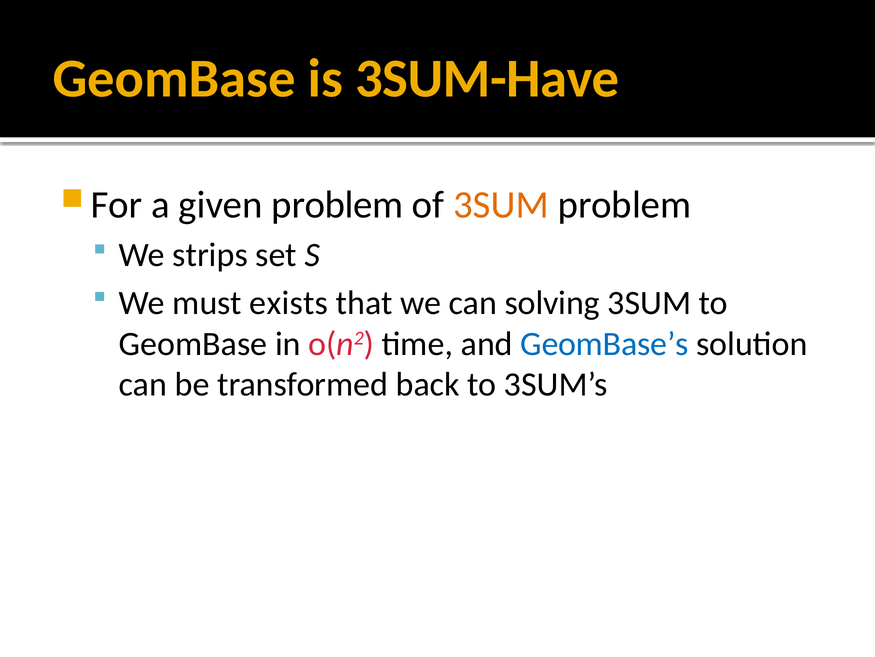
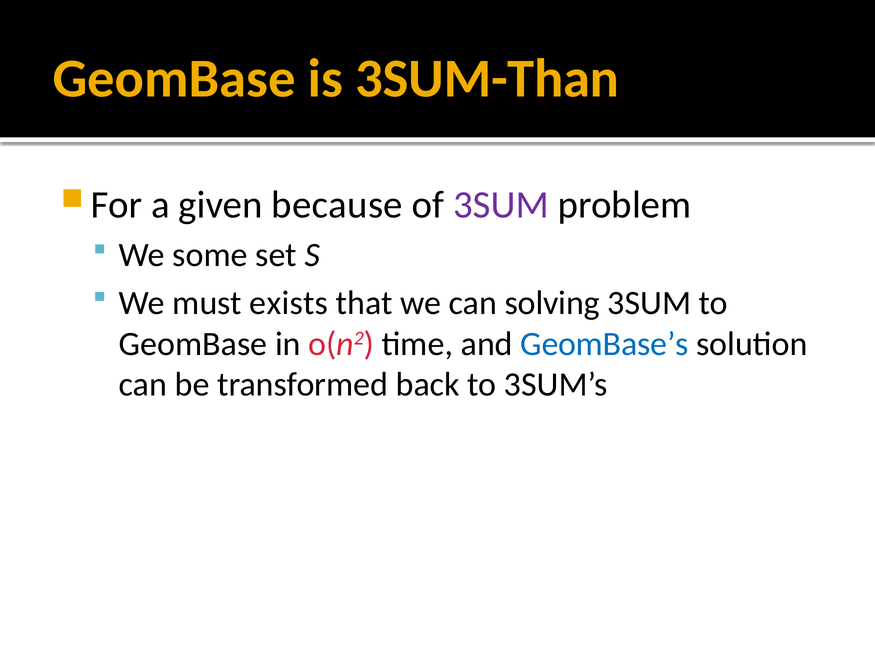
3SUM-Have: 3SUM-Have -> 3SUM-Than
given problem: problem -> because
3SUM at (501, 205) colour: orange -> purple
strips: strips -> some
